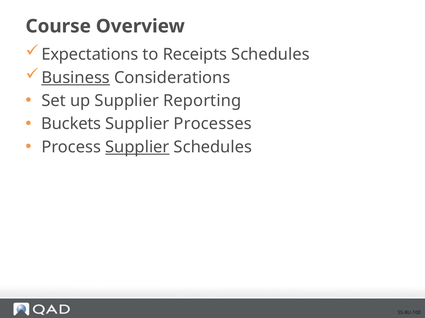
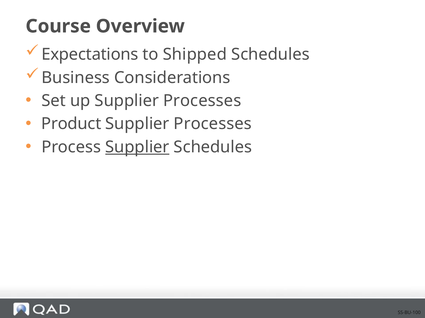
Receipts: Receipts -> Shipped
Business underline: present -> none
up Supplier Reporting: Reporting -> Processes
Buckets: Buckets -> Product
